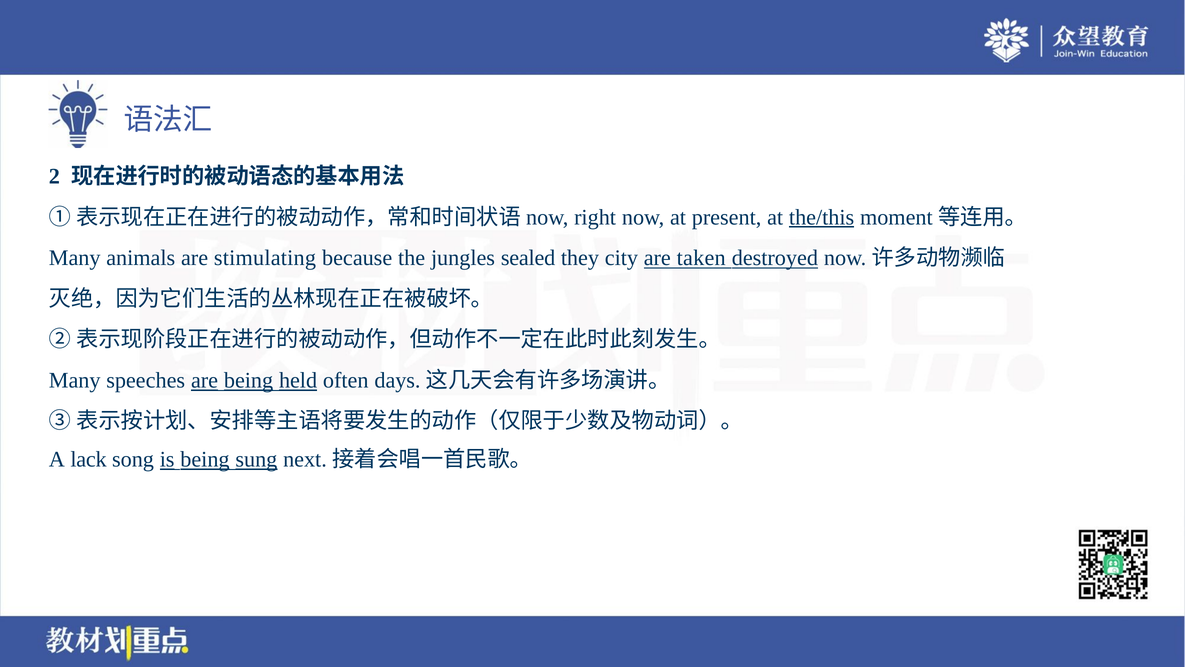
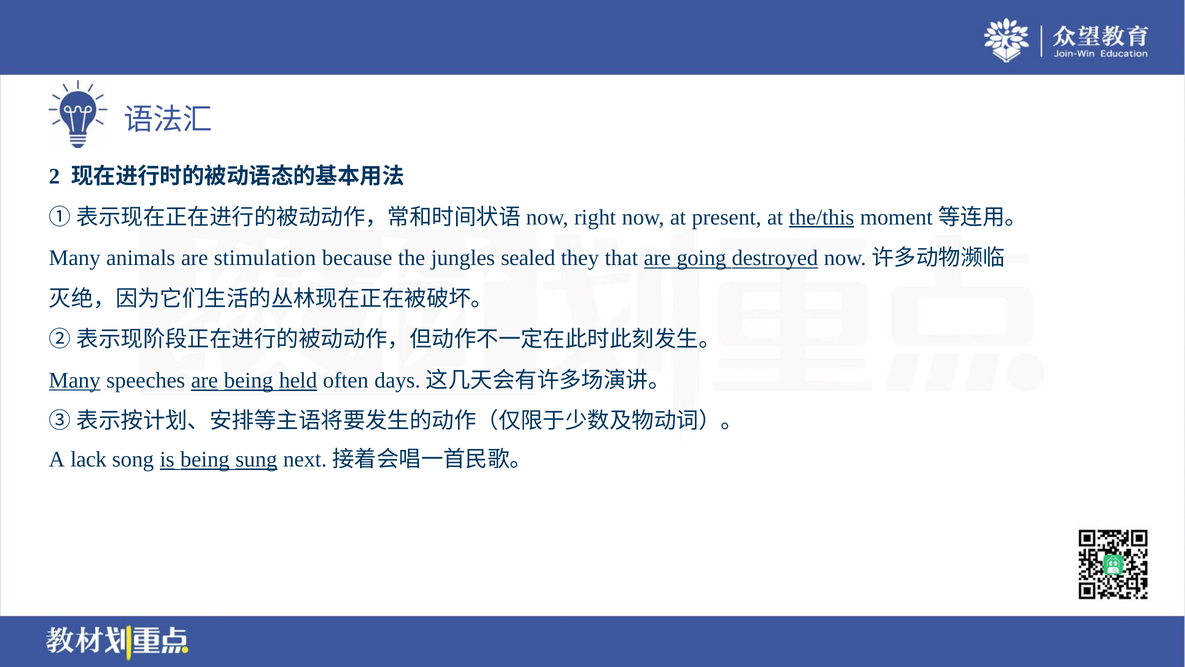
stimulating: stimulating -> stimulation
city: city -> that
taken: taken -> going
Many at (75, 380) underline: none -> present
